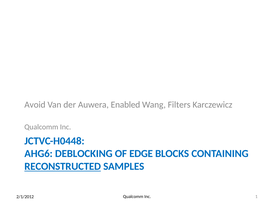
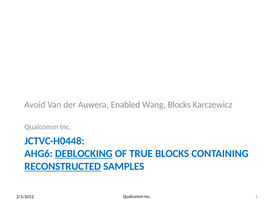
Wang Filters: Filters -> Blocks
DEBLOCKING underline: none -> present
EDGE: EDGE -> TRUE
